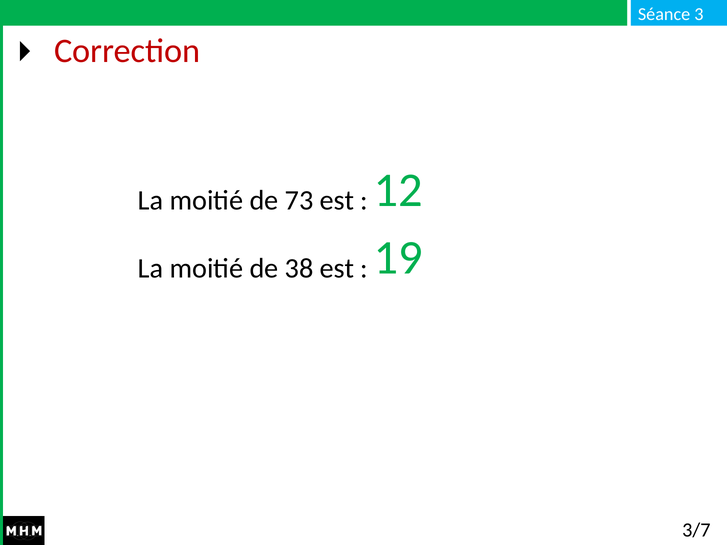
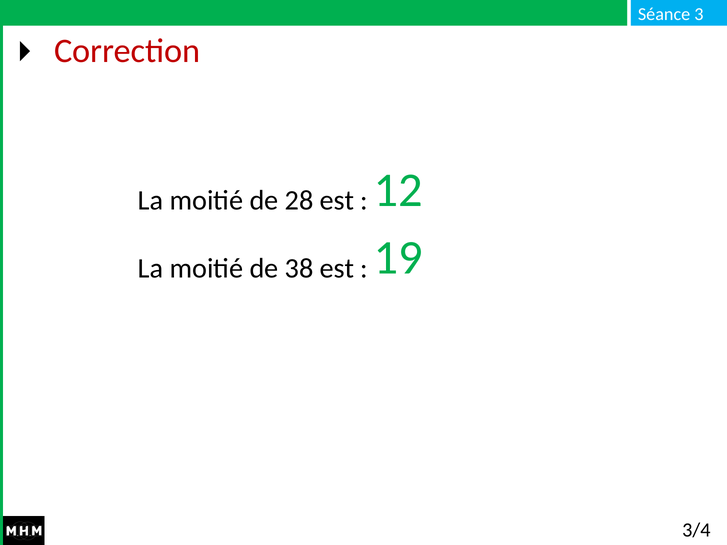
73: 73 -> 28
3/7: 3/7 -> 3/4
